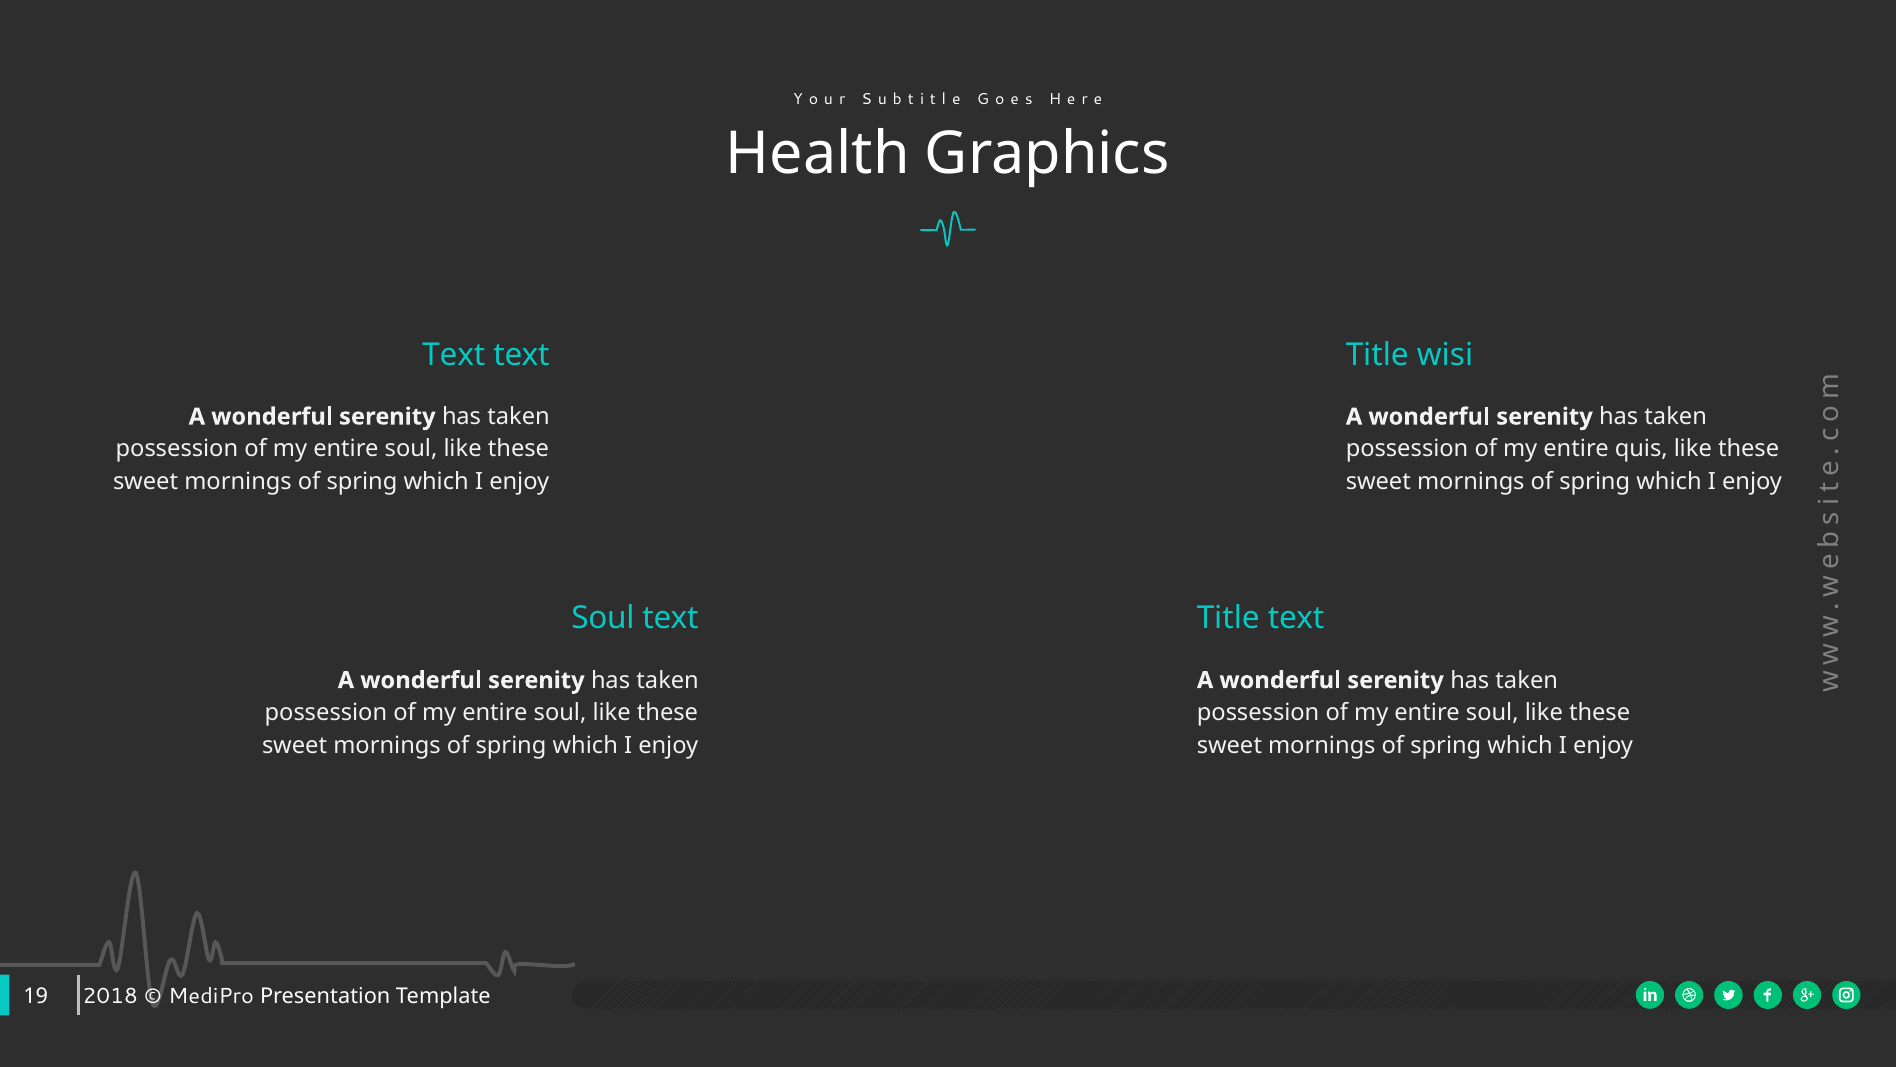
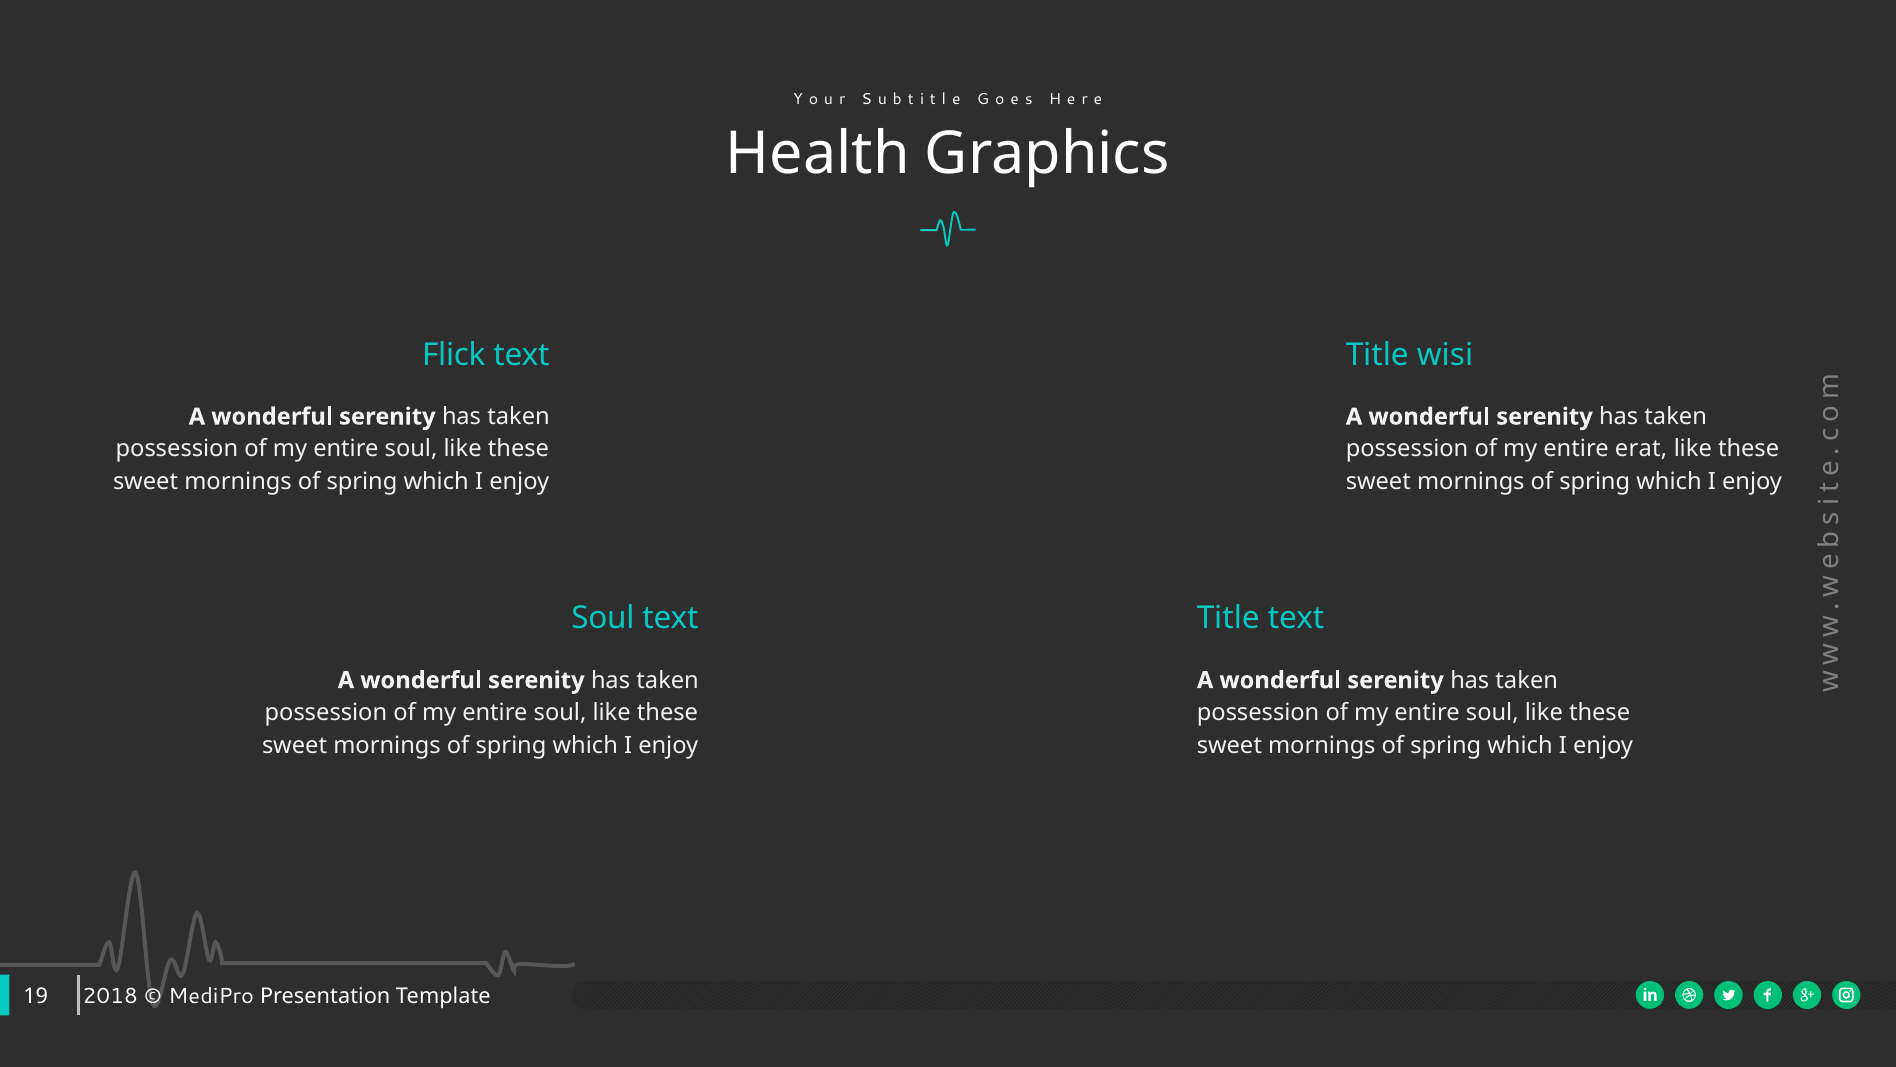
Text at (454, 355): Text -> Flick
quis: quis -> erat
